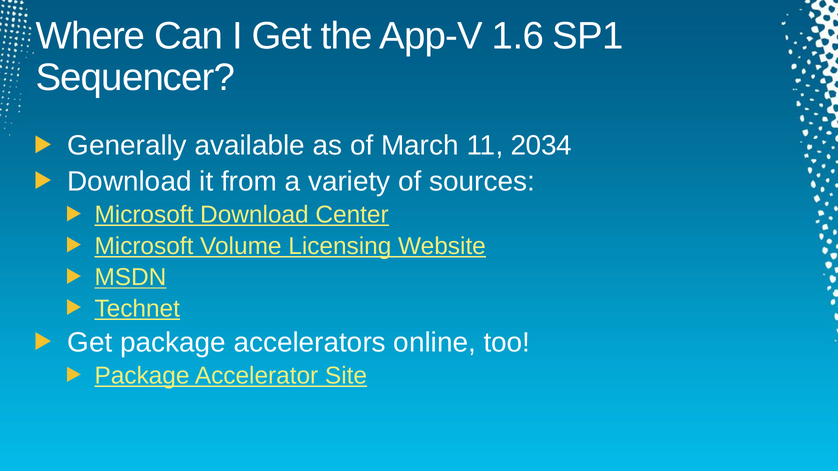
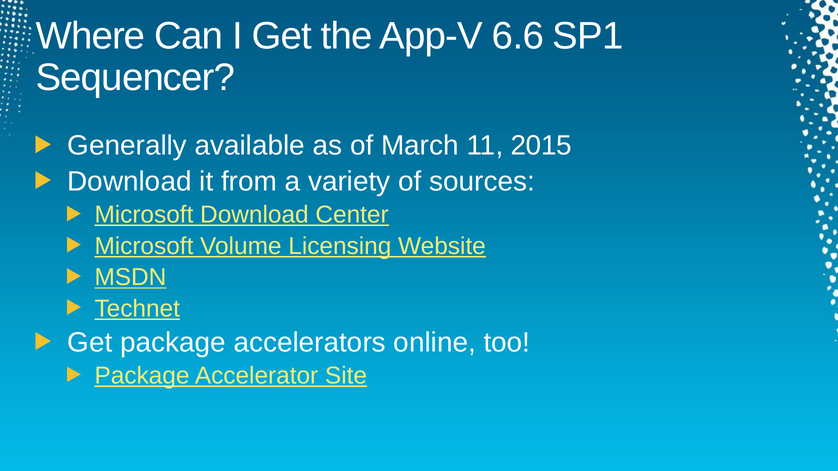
1.6: 1.6 -> 6.6
2034: 2034 -> 2015
